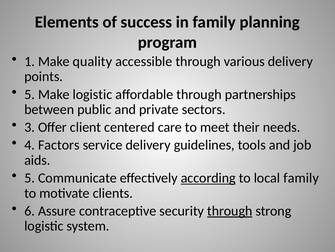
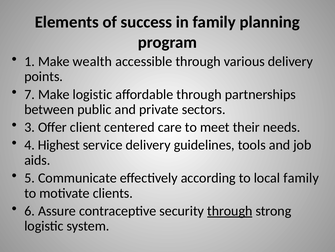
quality: quality -> wealth
5 at (30, 94): 5 -> 7
Factors: Factors -> Highest
according underline: present -> none
